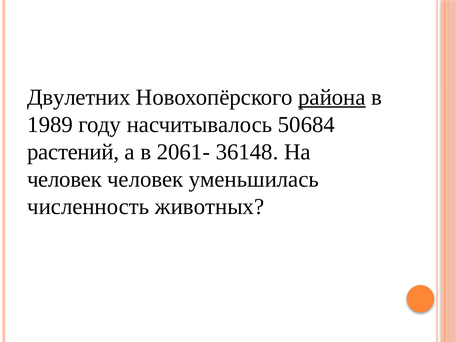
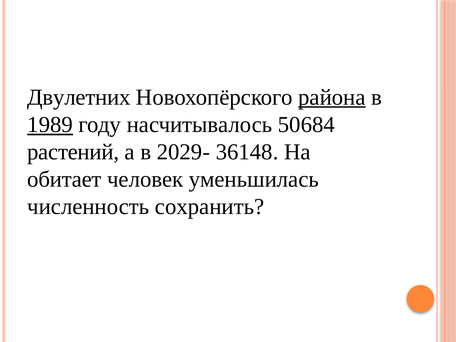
1989 underline: none -> present
2061-: 2061- -> 2029-
человек at (64, 179): человек -> обитает
животных: животных -> сохранить
